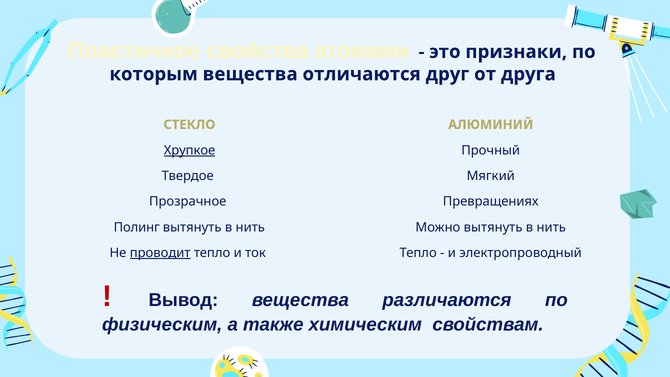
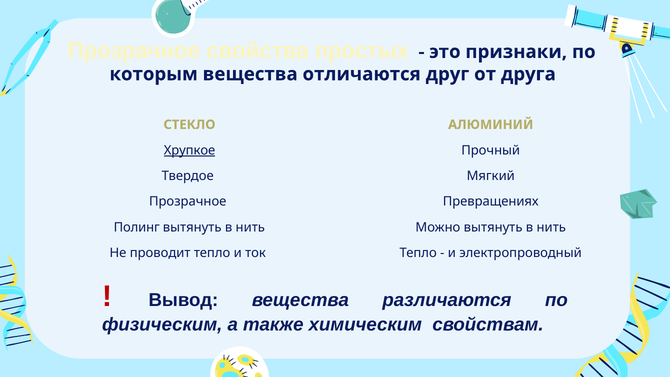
Пластичное at (134, 51): Пластичное -> Прозрачное
атомами: атомами -> простых
проводит underline: present -> none
